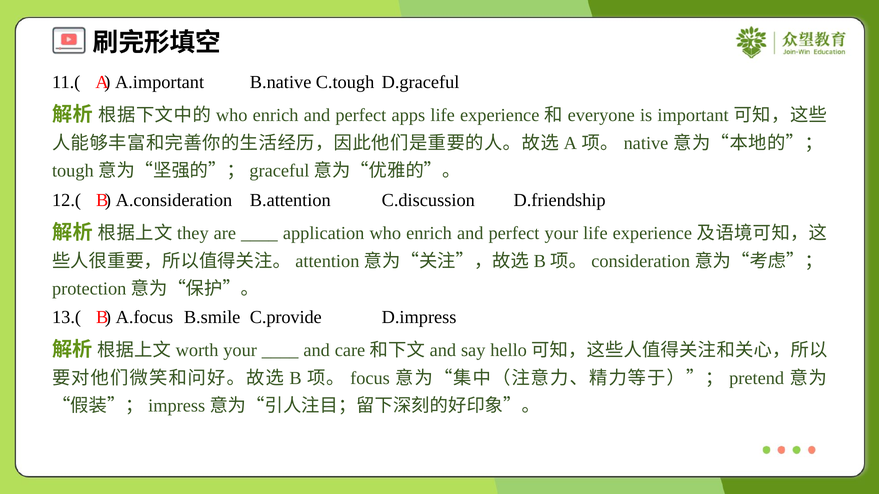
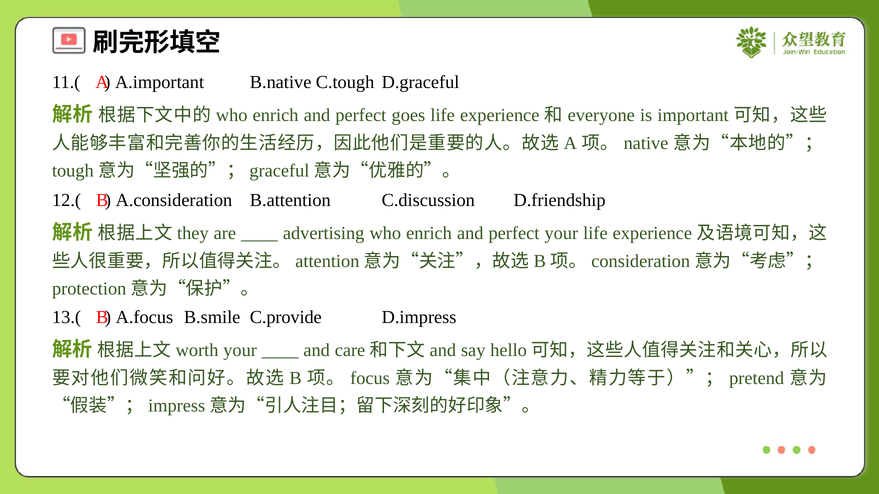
apps: apps -> goes
application: application -> advertising
